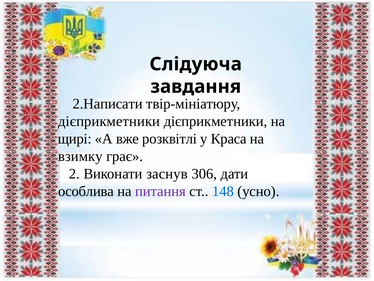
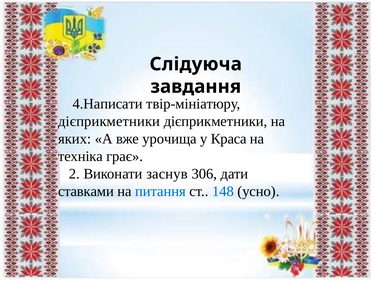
2.Написати: 2.Написати -> 4.Написати
щирі: щирі -> яких
розквітлі: розквітлі -> урочища
взимку: взимку -> техніка
особлива: особлива -> ставками
питання colour: purple -> blue
